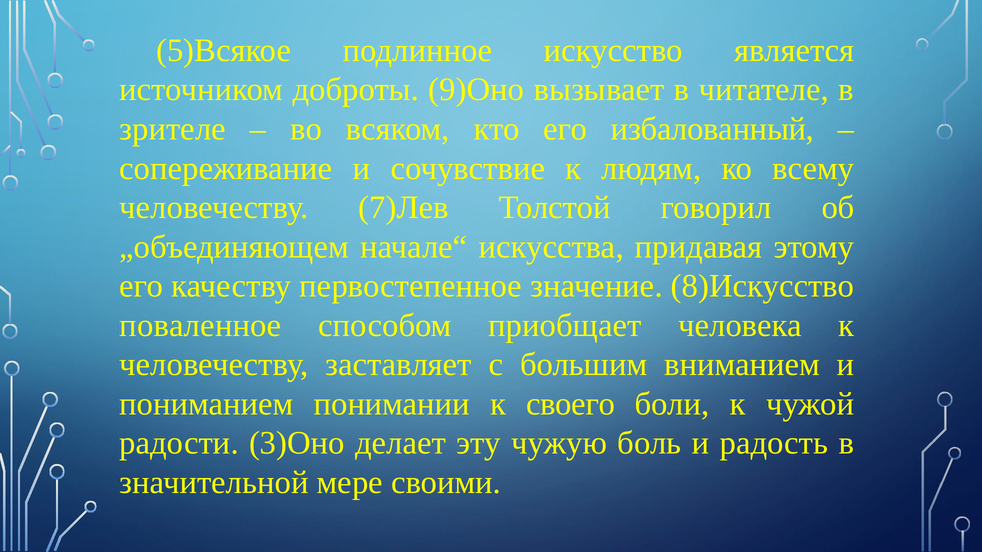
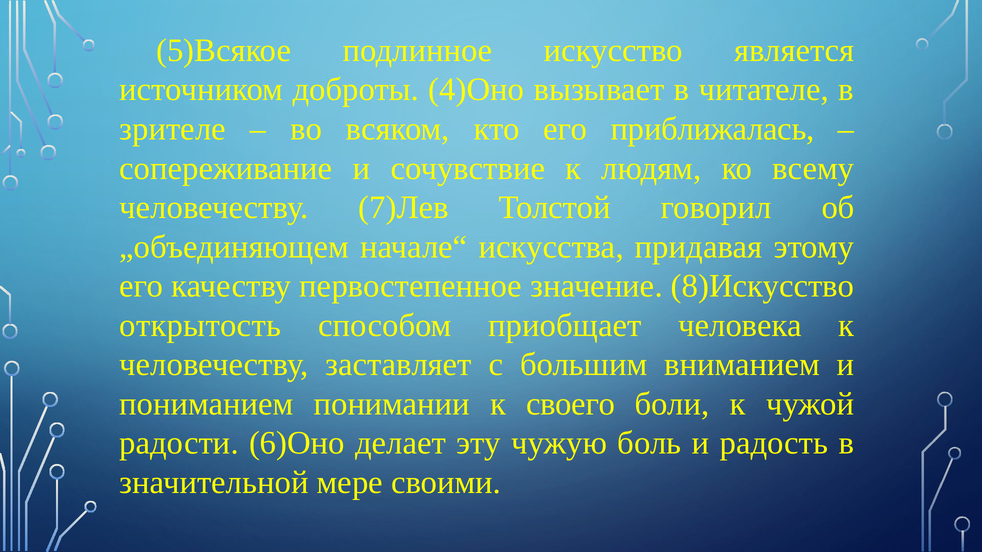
9)Оно: 9)Оно -> 4)Оно
избалованный: избалованный -> приближалась
поваленное: поваленное -> открытость
3)Оно: 3)Оно -> 6)Оно
